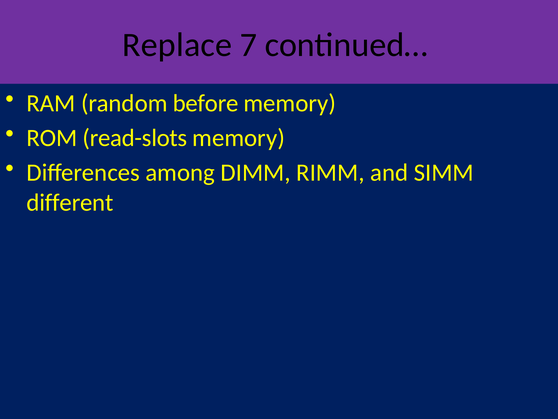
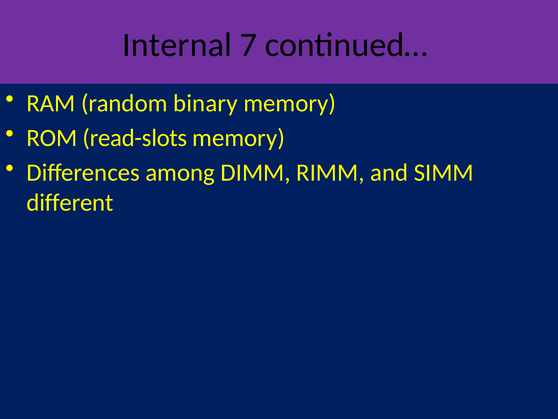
Replace: Replace -> Internal
before: before -> binary
